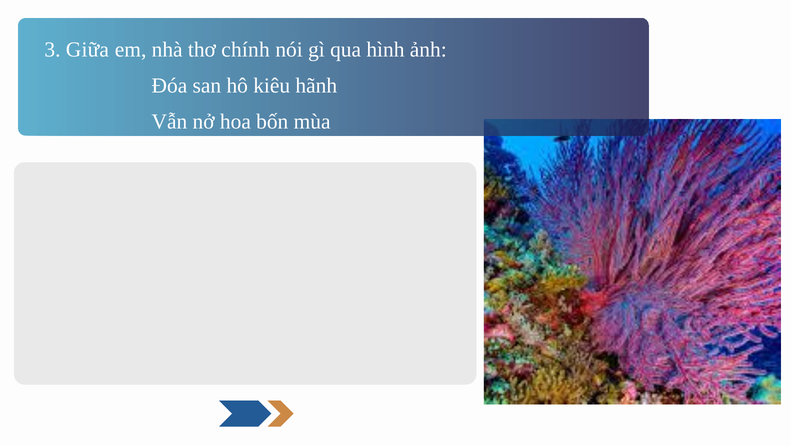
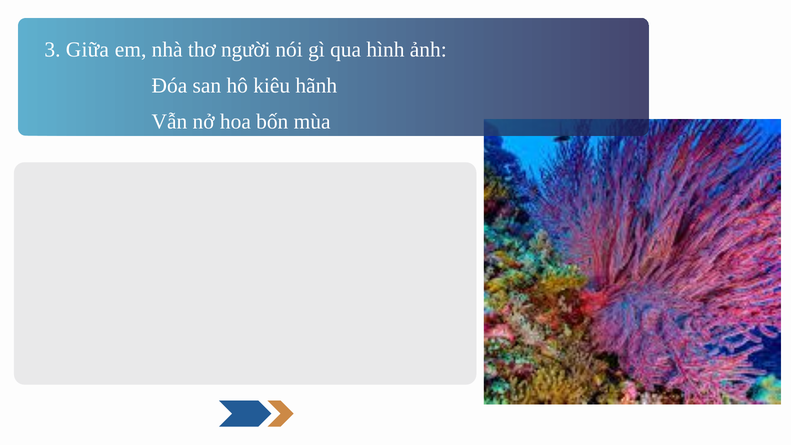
chính: chính -> người
